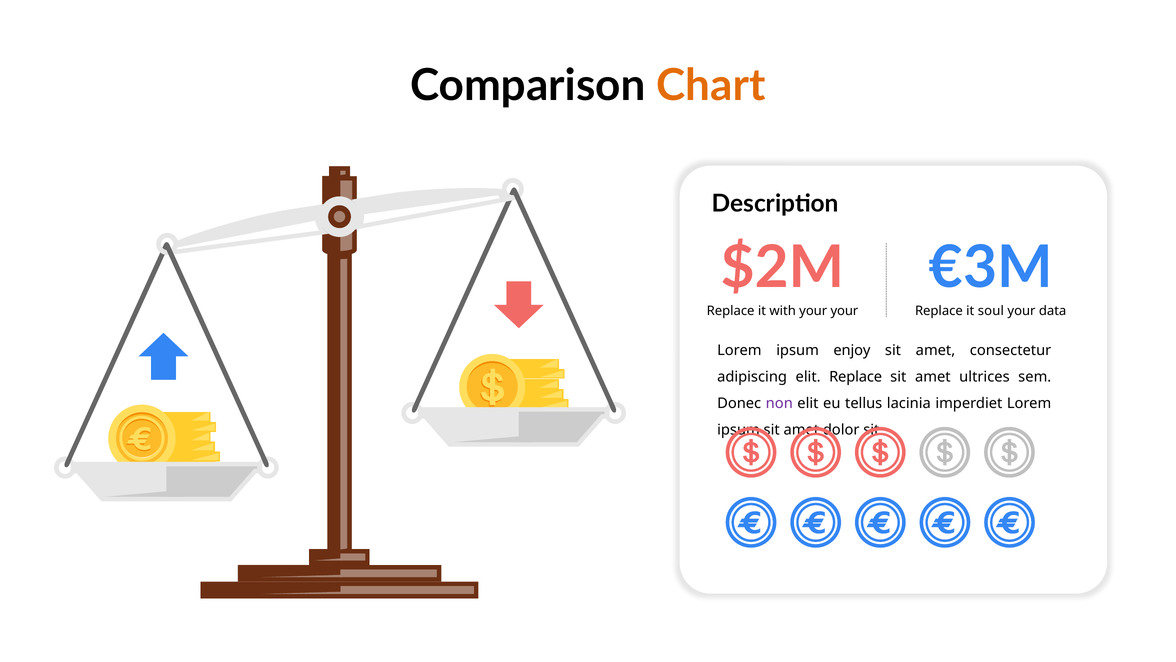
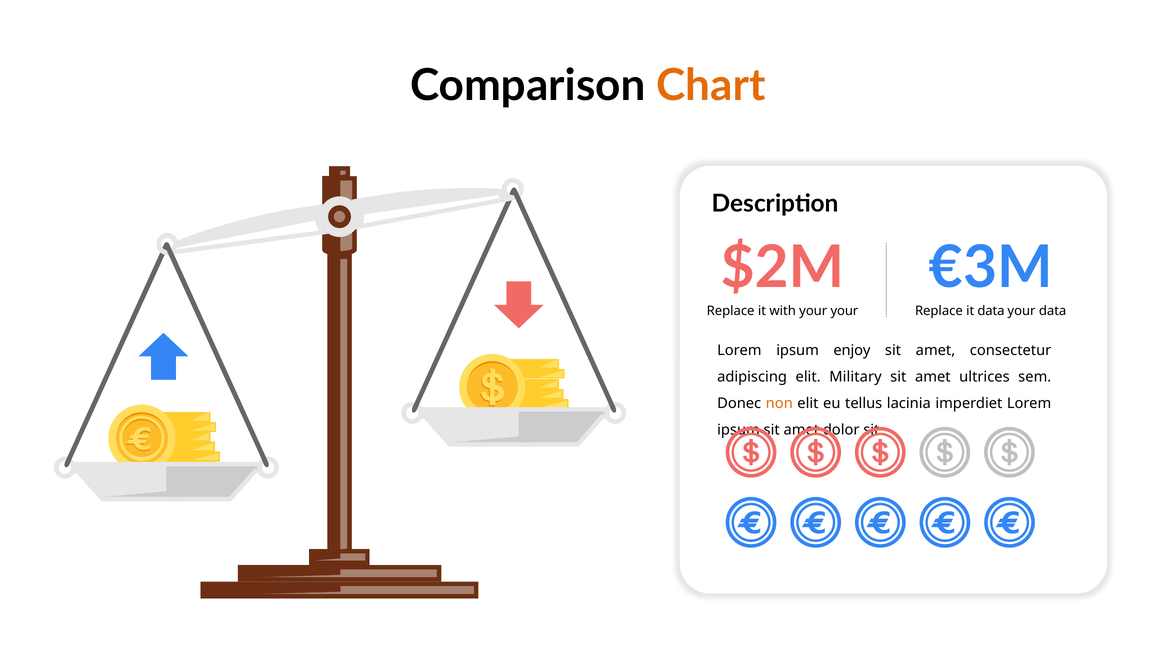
it soul: soul -> data
elit Replace: Replace -> Military
non colour: purple -> orange
